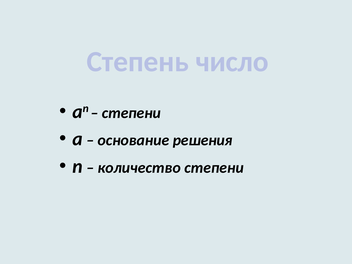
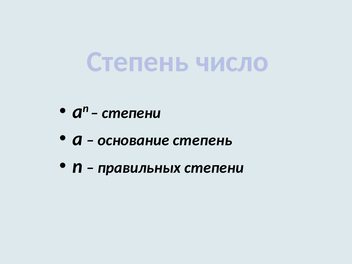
основание решения: решения -> степень
количество: количество -> правильных
